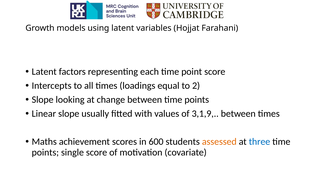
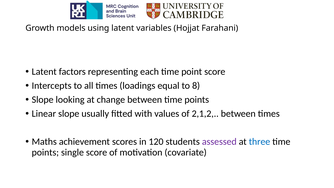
2: 2 -> 8
3,1,9: 3,1,9 -> 2,1,2
600: 600 -> 120
assessed colour: orange -> purple
